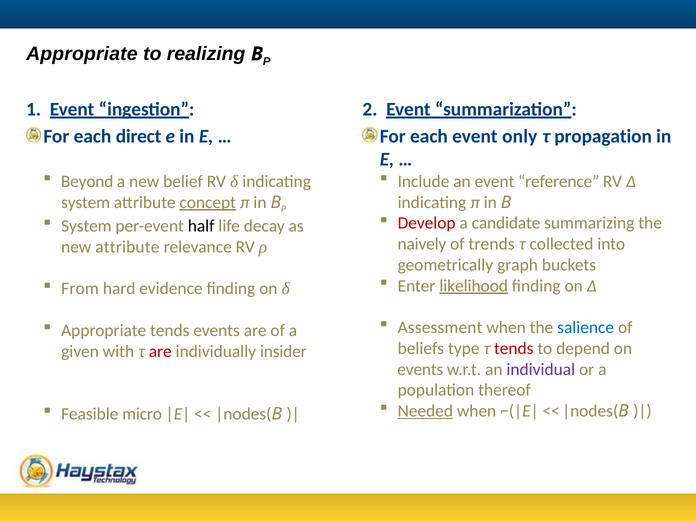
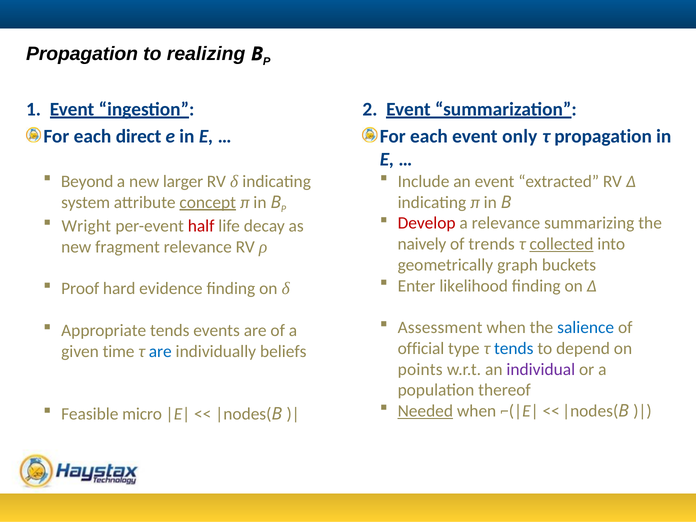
Appropriate at (82, 54): Appropriate -> Propagation
belief: belief -> larger
reference: reference -> extracted
a candidate: candidate -> relevance
System at (86, 226): System -> Wright
half colour: black -> red
collected underline: none -> present
new attribute: attribute -> fragment
likelihood underline: present -> none
From: From -> Proof
beliefs: beliefs -> official
tends at (514, 348) colour: red -> blue
with: with -> time
are at (160, 351) colour: red -> blue
insider: insider -> beliefs
events at (420, 369): events -> points
